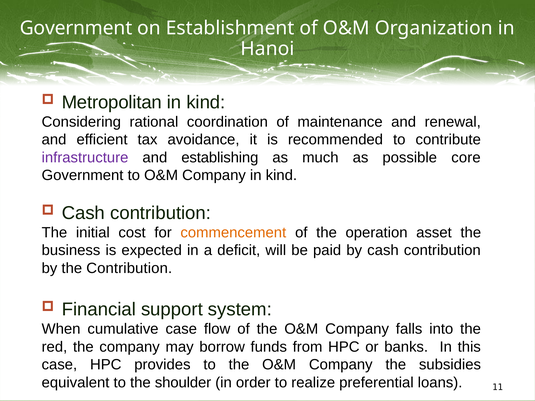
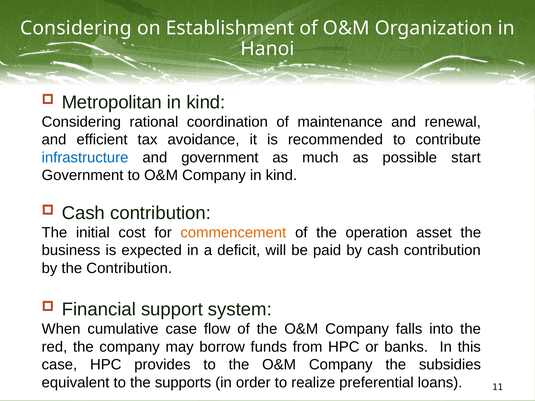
Government at (76, 28): Government -> Considering
infrastructure colour: purple -> blue
and establishing: establishing -> government
core: core -> start
shoulder: shoulder -> supports
